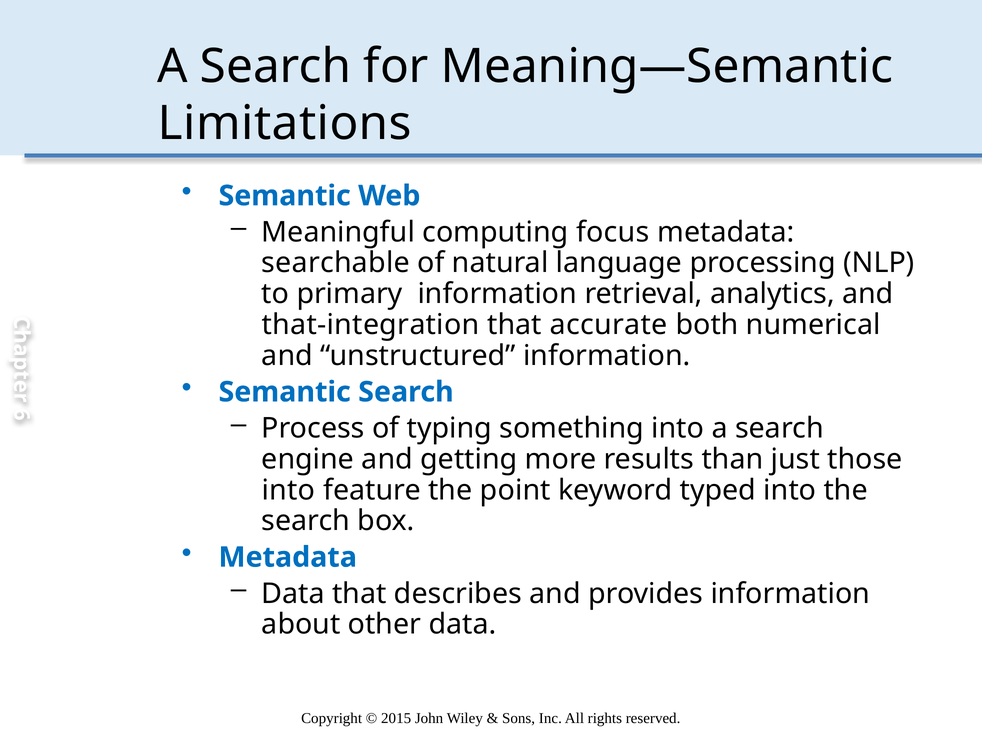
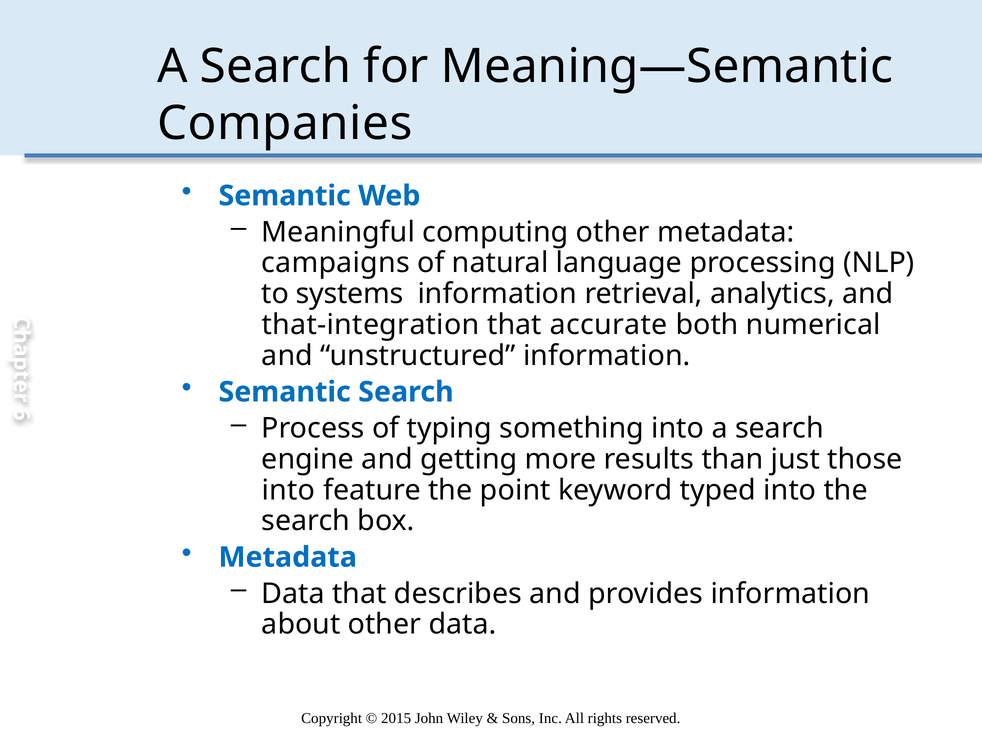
Limitations: Limitations -> Companies
computing focus: focus -> other
searchable: searchable -> campaigns
primary: primary -> systems
